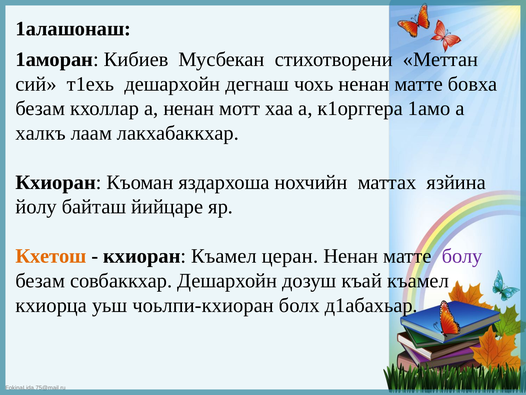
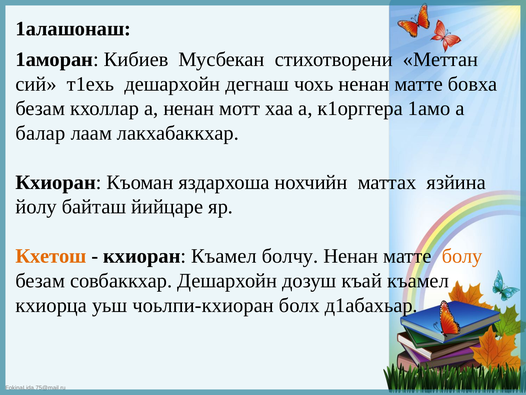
халкъ: халкъ -> балар
церан: церан -> болчу
болу colour: purple -> orange
